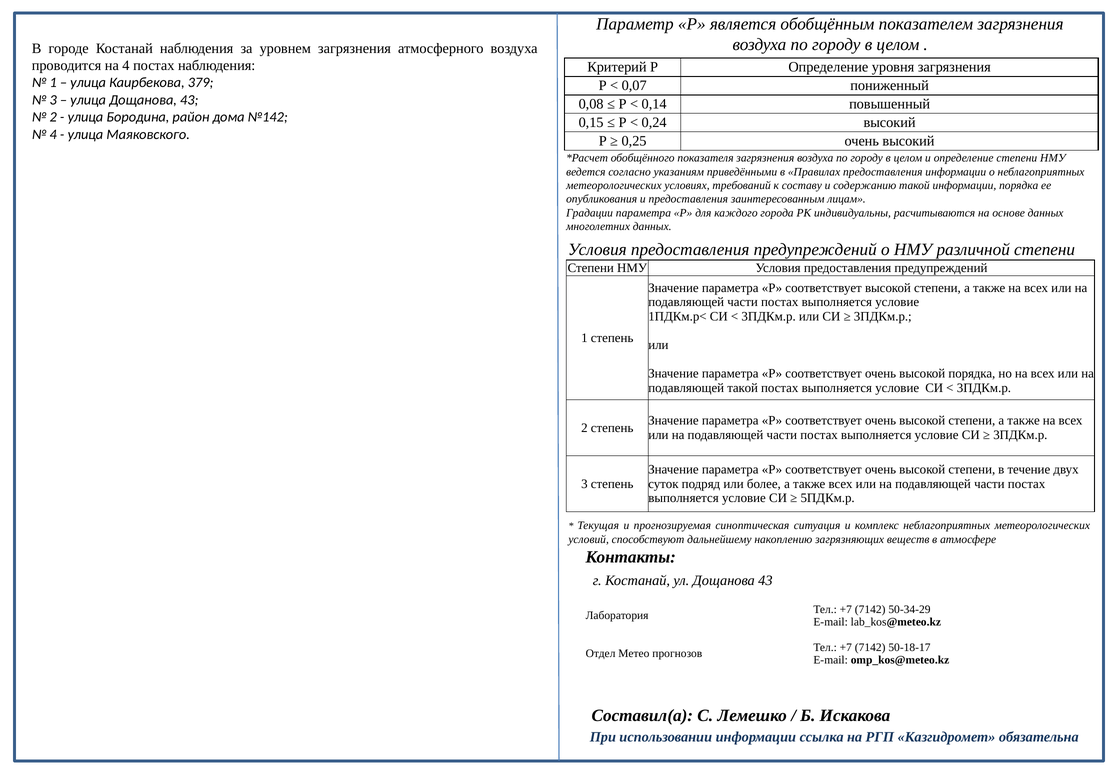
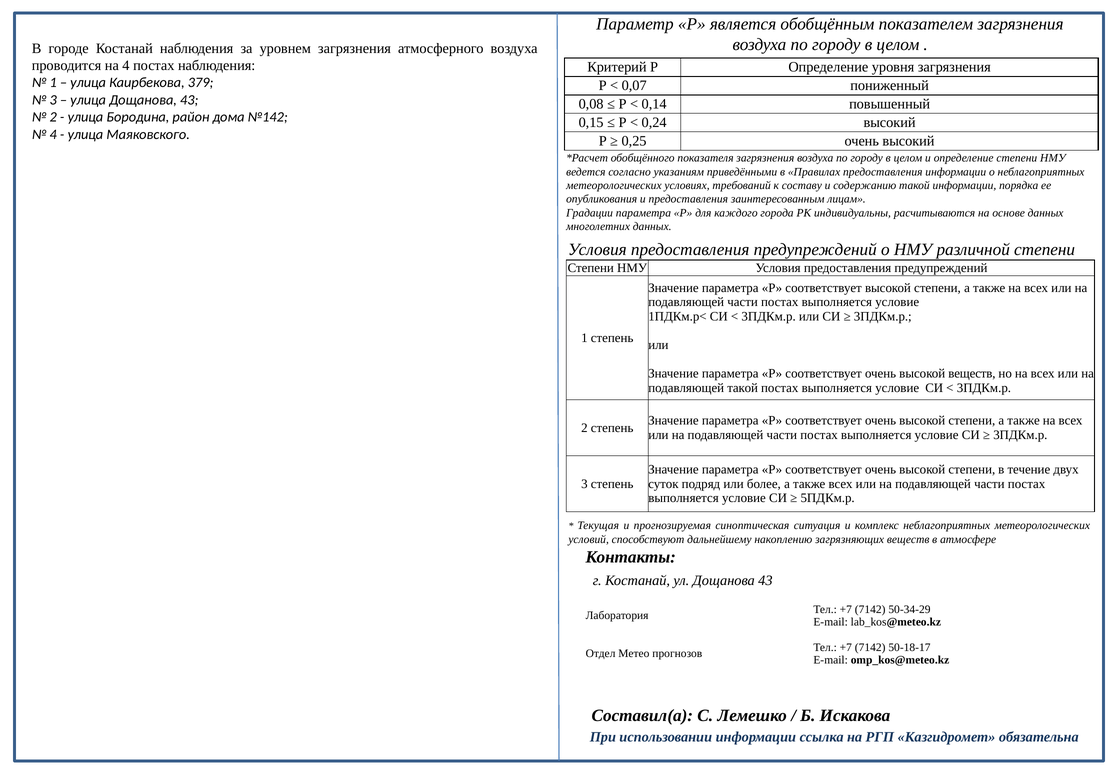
высокой порядка: порядка -> веществ
